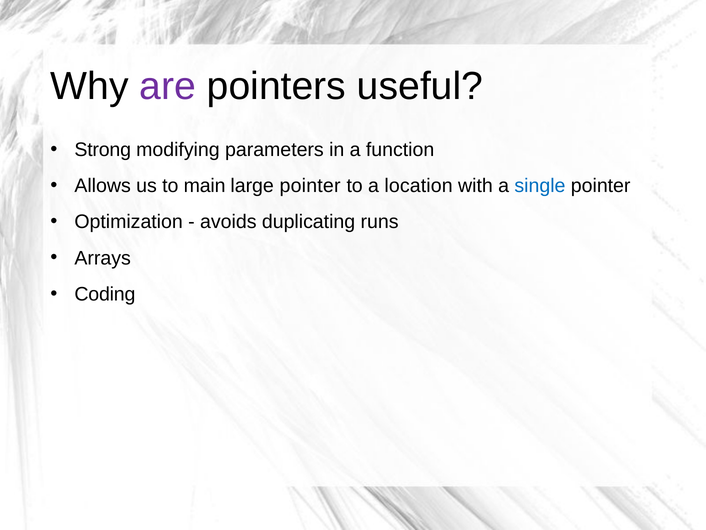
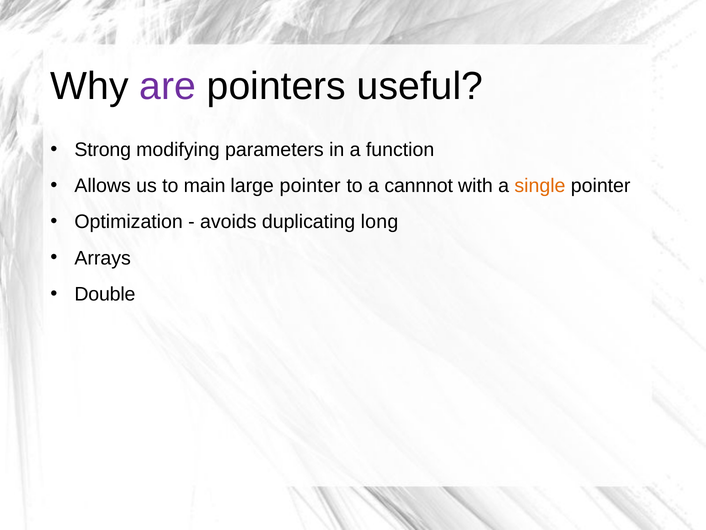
location: location -> cannnot
single colour: blue -> orange
runs: runs -> long
Coding: Coding -> Double
